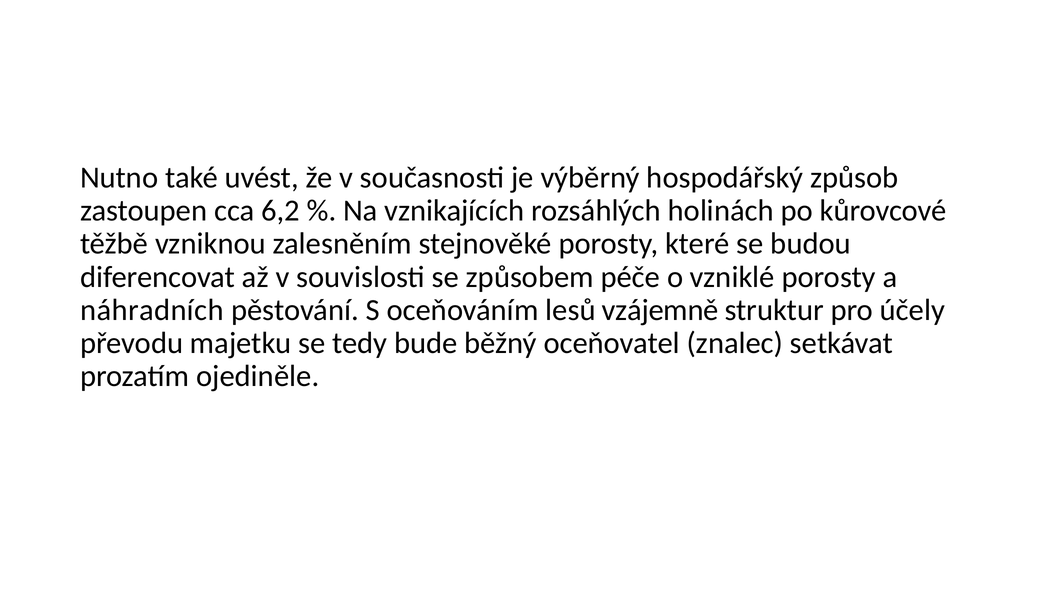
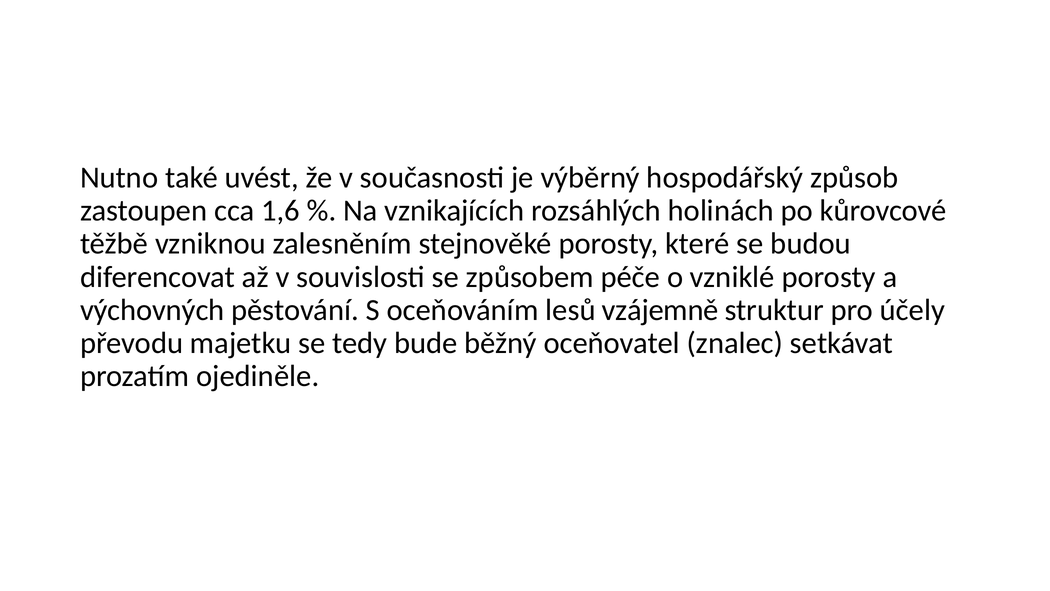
6,2: 6,2 -> 1,6
náhradních: náhradních -> výchovných
